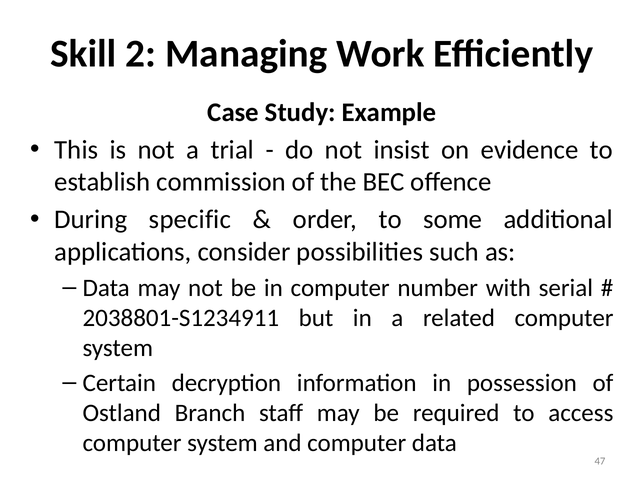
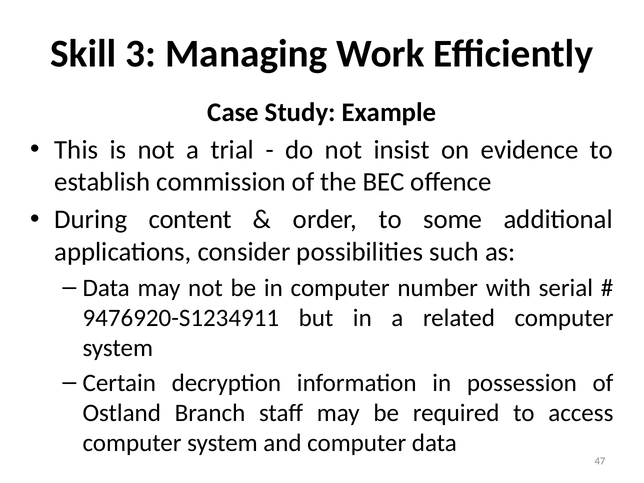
2: 2 -> 3
specific: specific -> content
2038801-S1234911: 2038801-S1234911 -> 9476920-S1234911
